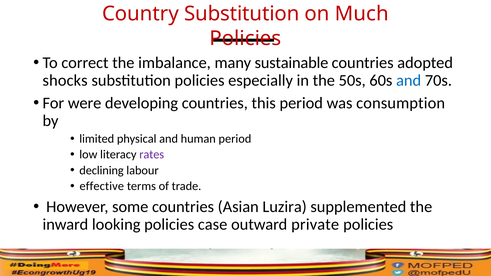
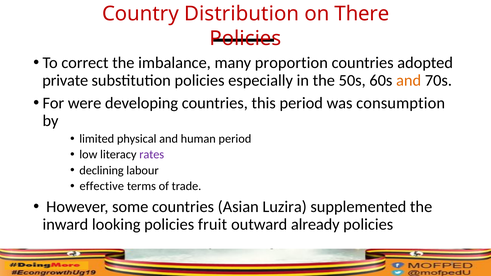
Country Substitution: Substitution -> Distribution
Much: Much -> There
sustainable: sustainable -> proportion
shocks: shocks -> private
and at (409, 80) colour: blue -> orange
case: case -> fruit
private: private -> already
